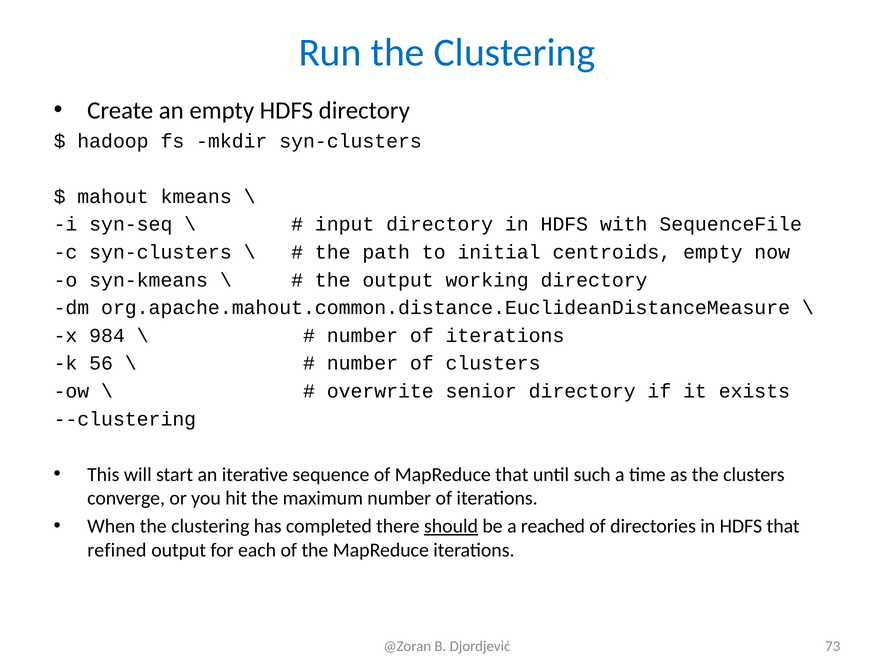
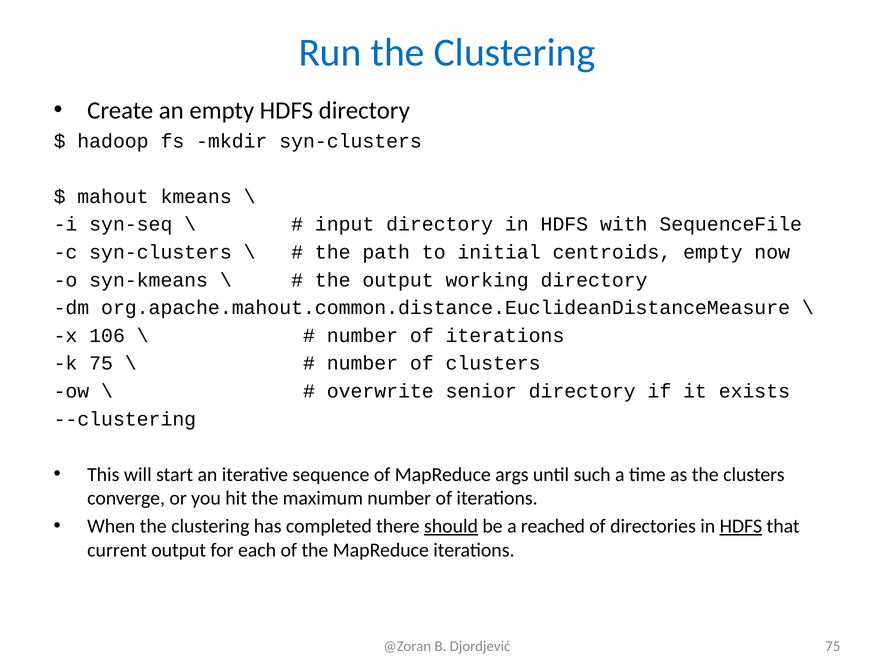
984: 984 -> 106
k 56: 56 -> 75
MapReduce that: that -> args
HDFS at (741, 526) underline: none -> present
refined: refined -> current
Djordjević 73: 73 -> 75
